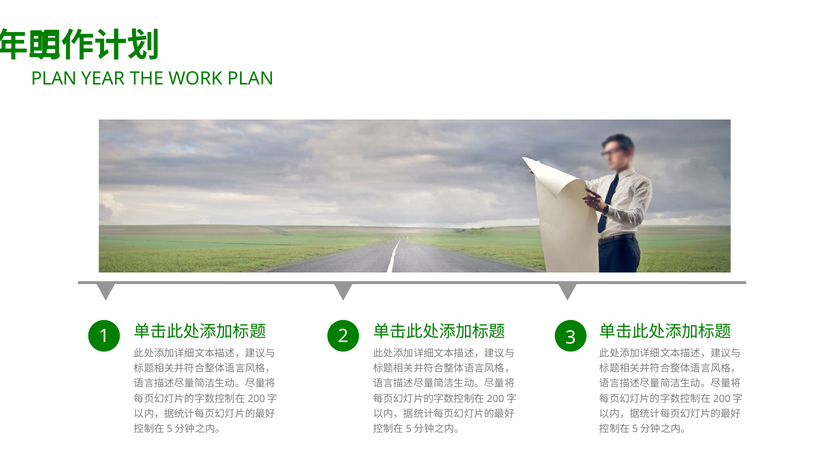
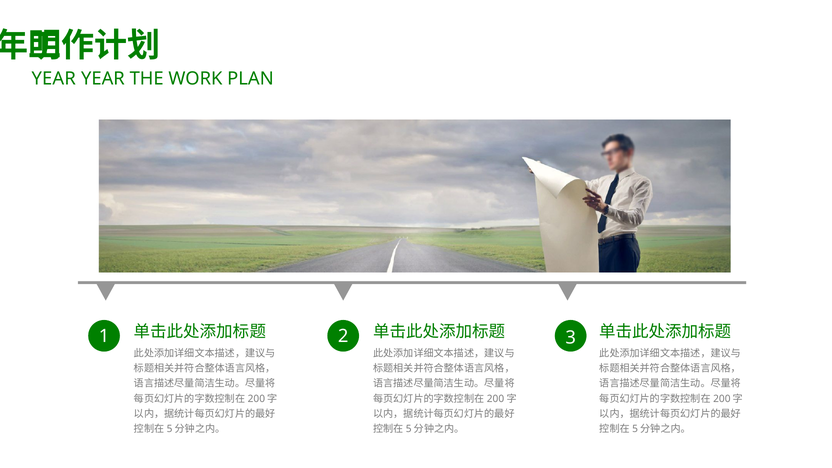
PLAN at (54, 78): PLAN -> YEAR
